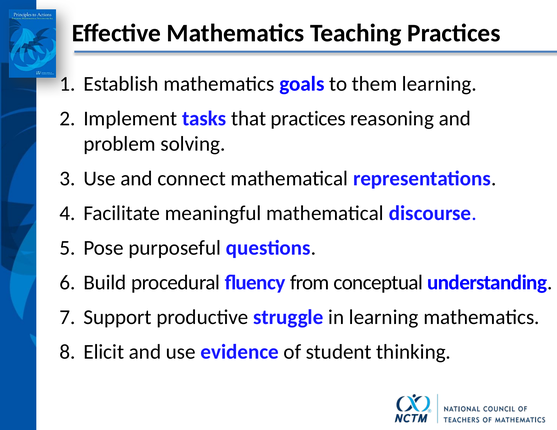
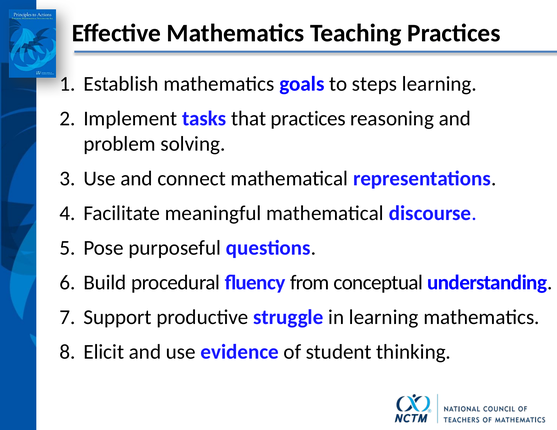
them: them -> steps
